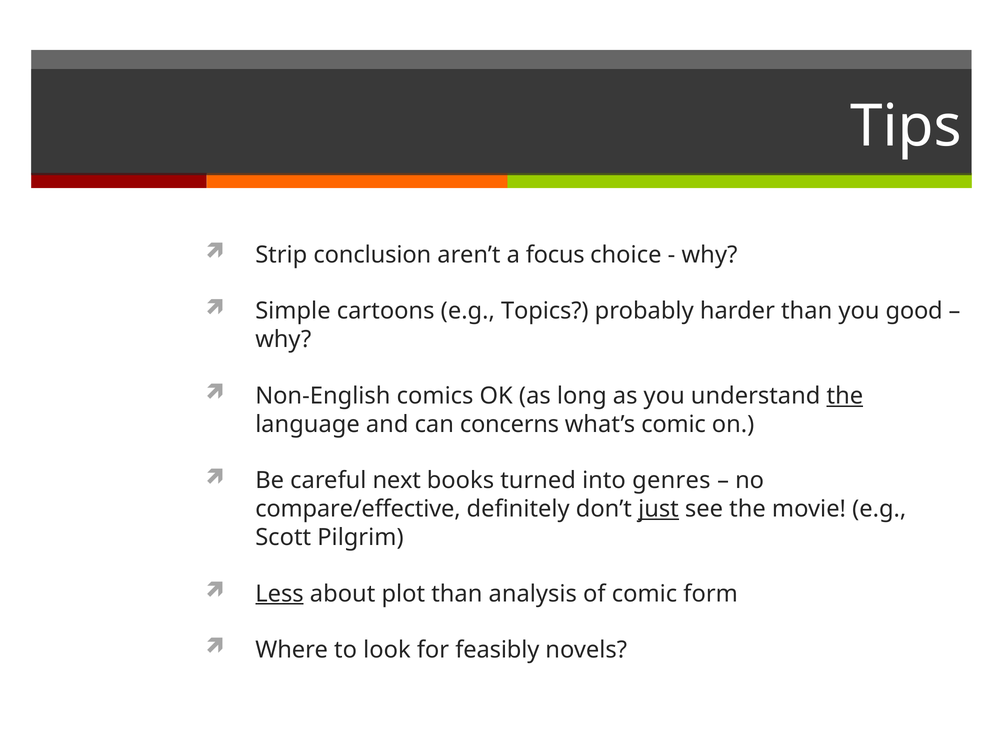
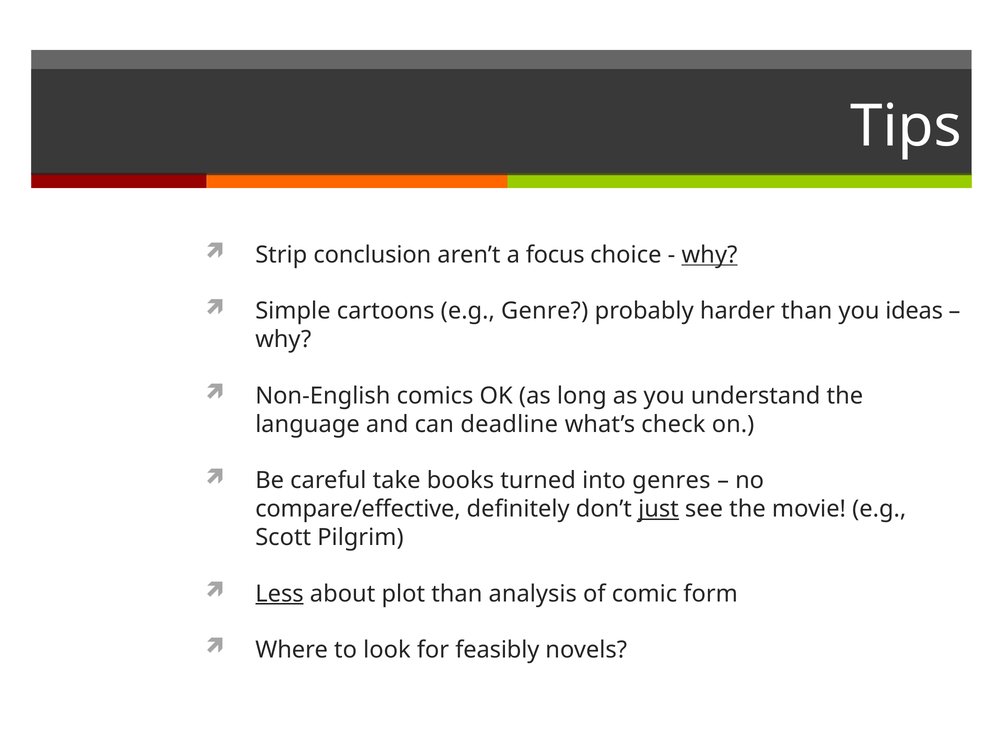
why at (709, 255) underline: none -> present
Topics: Topics -> Genre
good: good -> ideas
the at (845, 396) underline: present -> none
concerns: concerns -> deadline
what’s comic: comic -> check
next: next -> take
